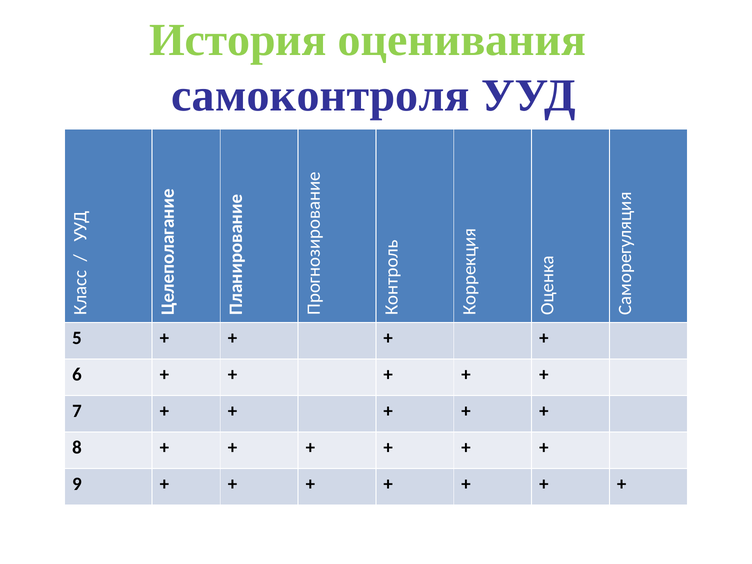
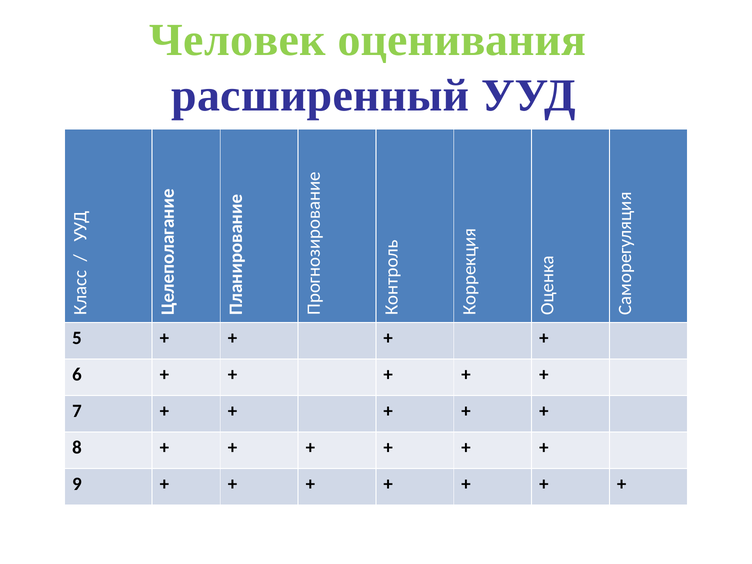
История: История -> Человек
самоконтроля: самоконтроля -> расширенный
